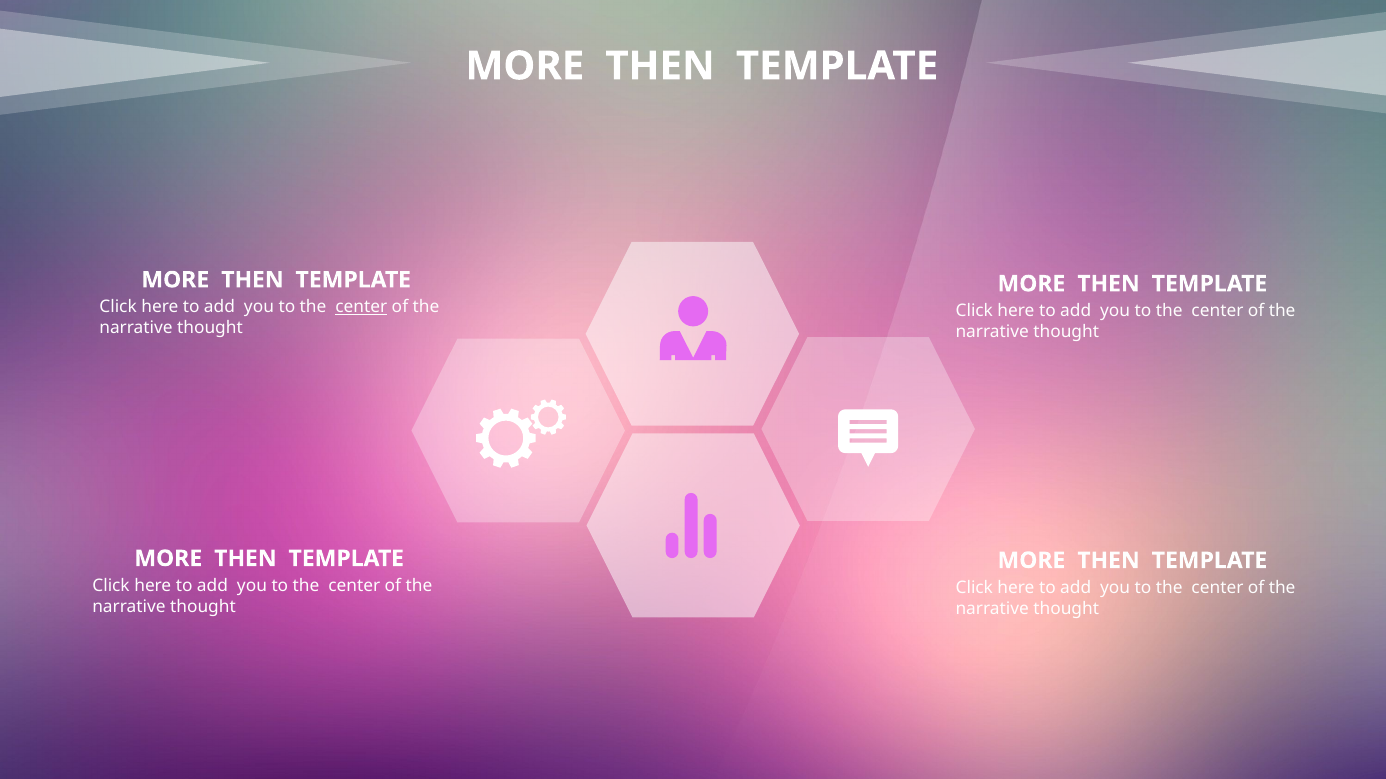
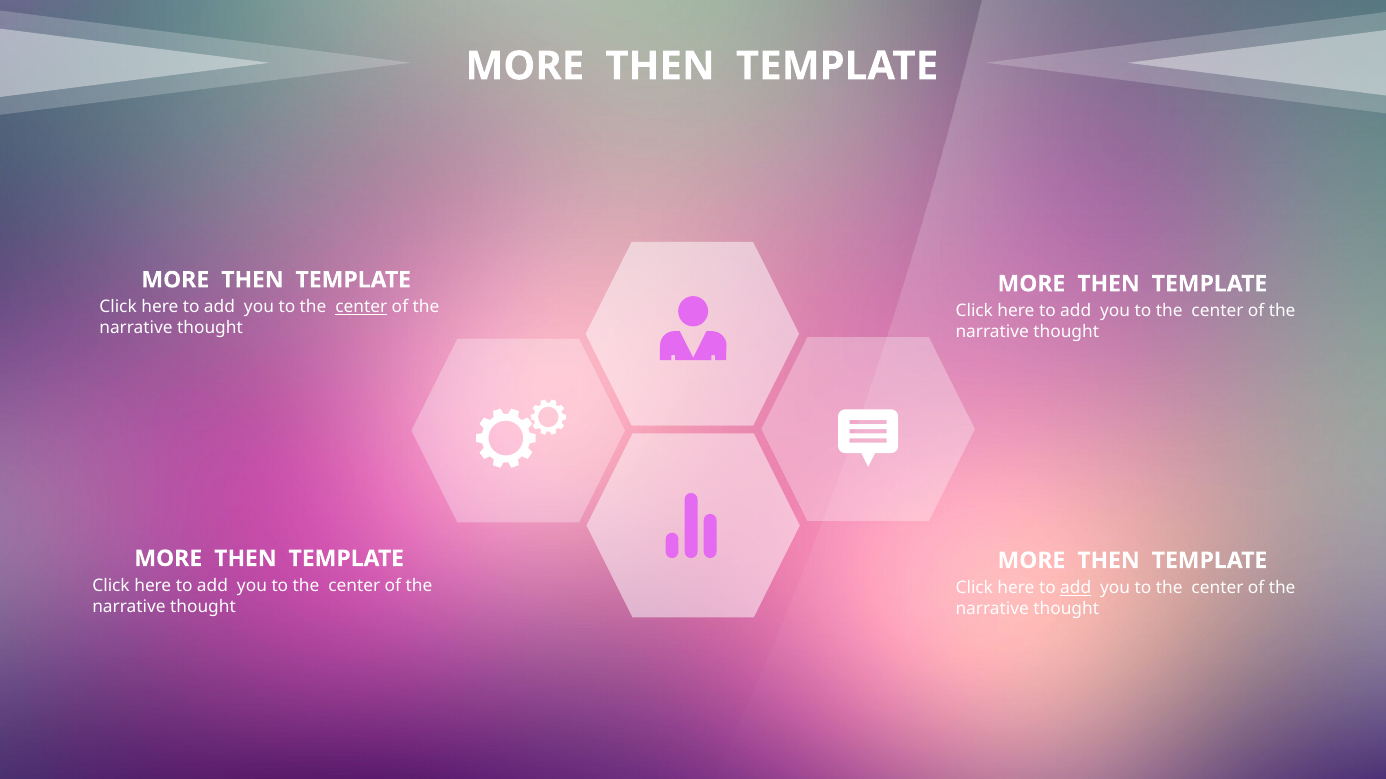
add at (1076, 588) underline: none -> present
